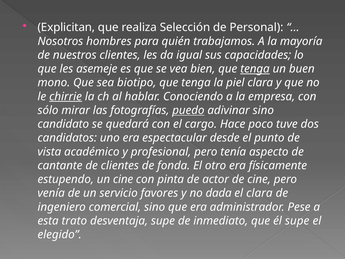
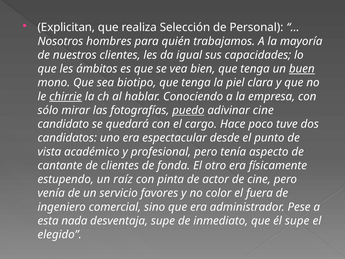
asemeje: asemeje -> ámbitos
tenga at (255, 69) underline: present -> none
buen underline: none -> present
adivinar sino: sino -> cine
un cine: cine -> raíz
dada: dada -> color
el clara: clara -> fuera
trato: trato -> nada
